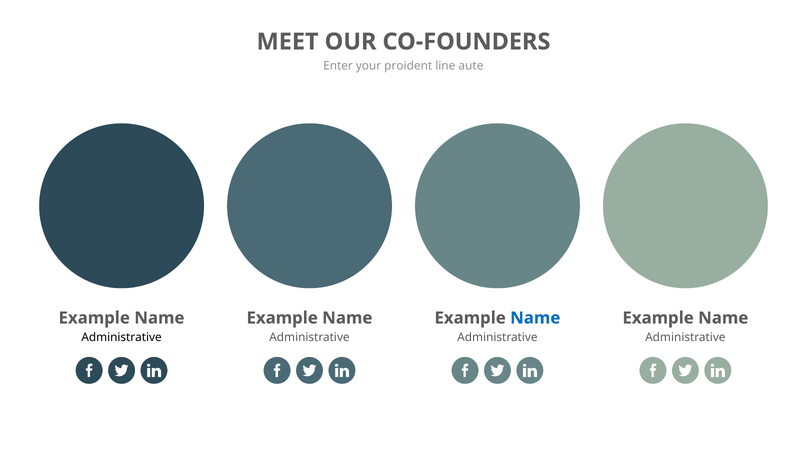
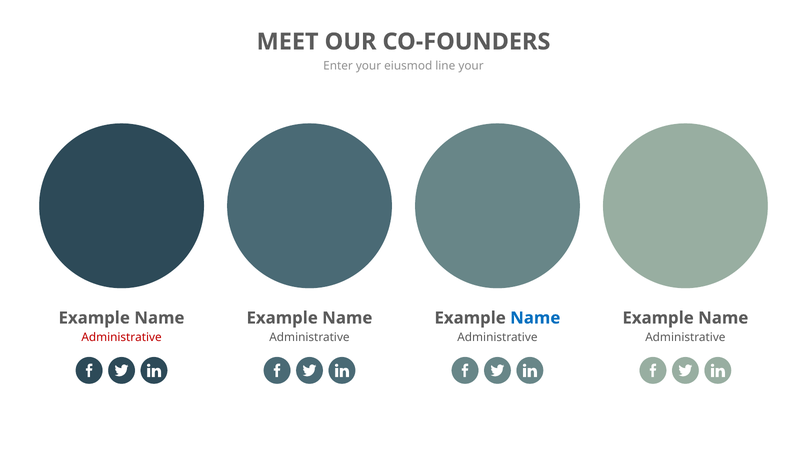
proident: proident -> eiusmod
line aute: aute -> your
Administrative at (122, 338) colour: black -> red
